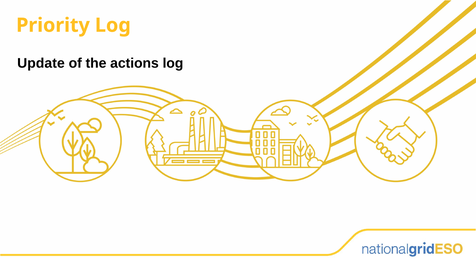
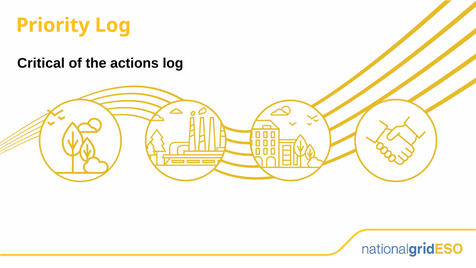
Update: Update -> Critical
